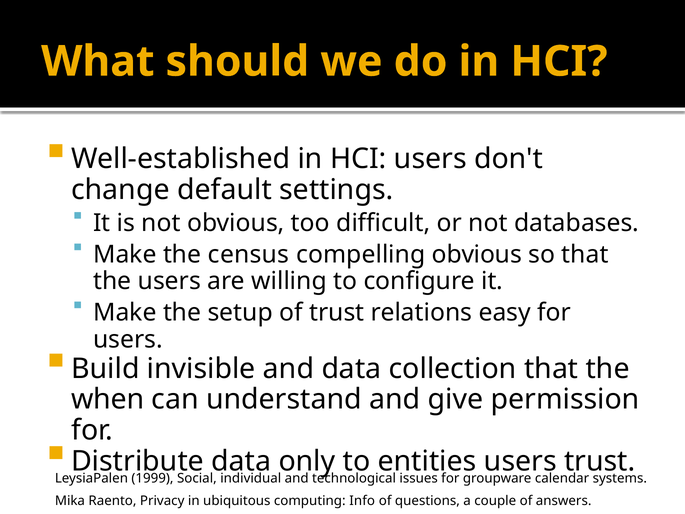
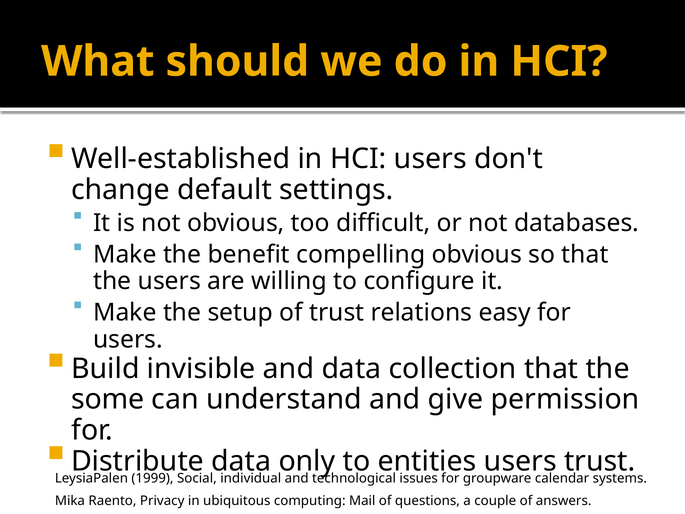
census: census -> benefit
when: when -> some
Info: Info -> Mail
